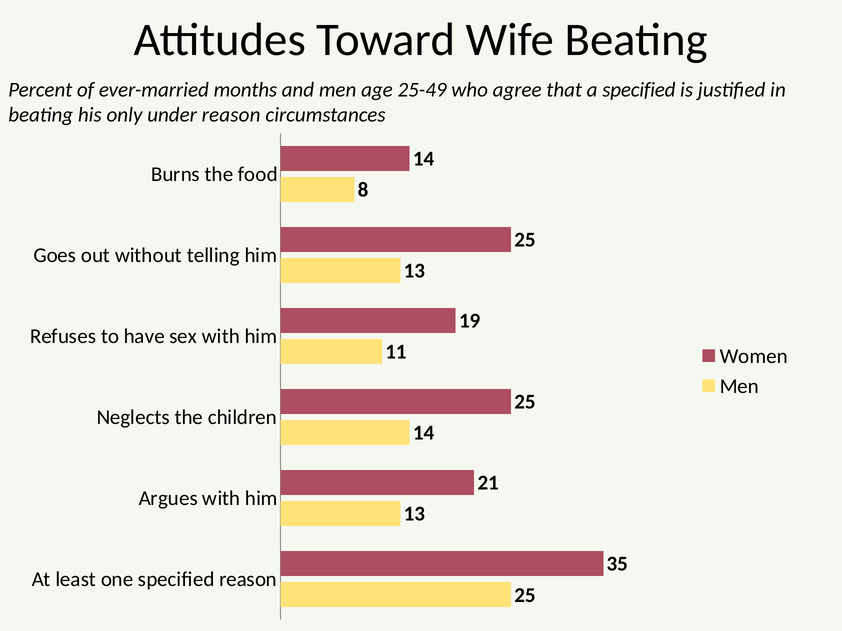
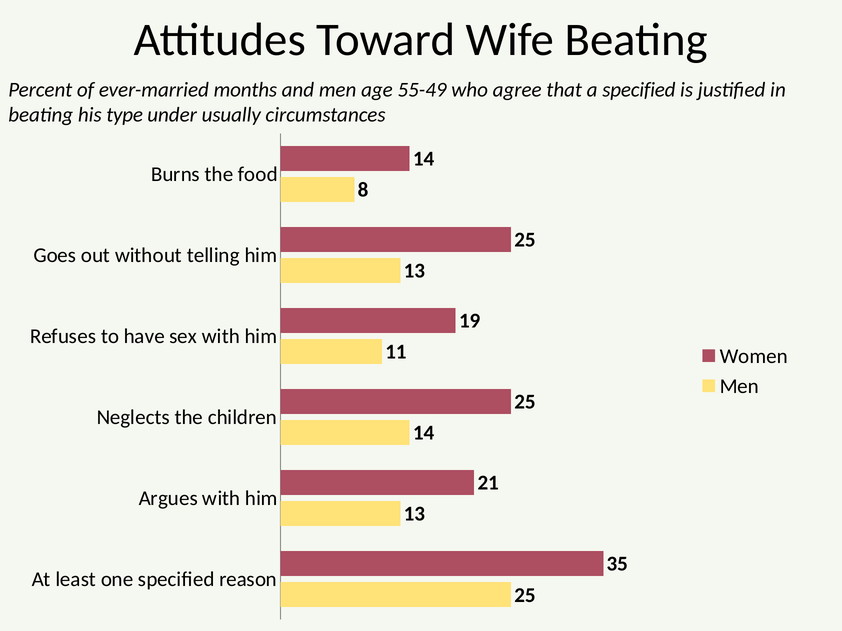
25-49: 25-49 -> 55-49
only: only -> type
under reason: reason -> usually
